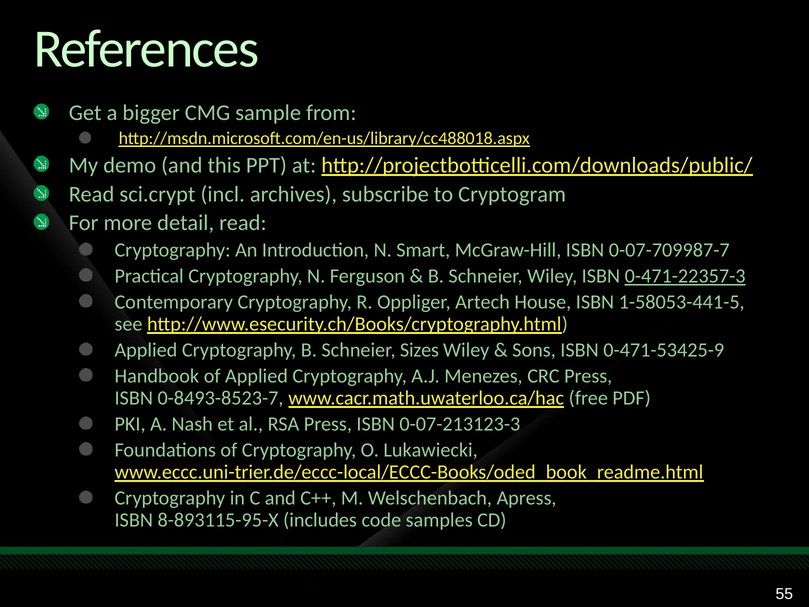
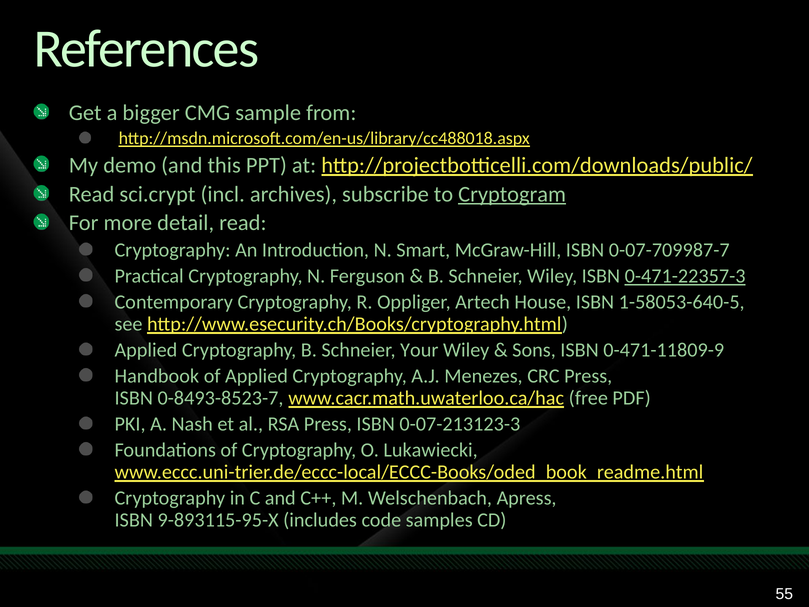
Cryptogram underline: none -> present
1-58053-441-5: 1-58053-441-5 -> 1-58053-640-5
Sizes: Sizes -> Your
0-471-53425-9: 0-471-53425-9 -> 0-471-11809-9
8-893115-95-X: 8-893115-95-X -> 9-893115-95-X
